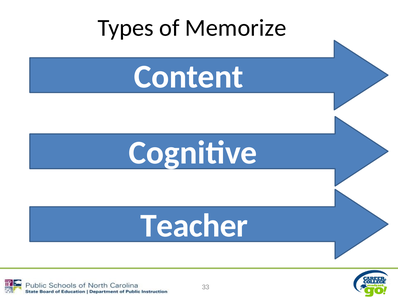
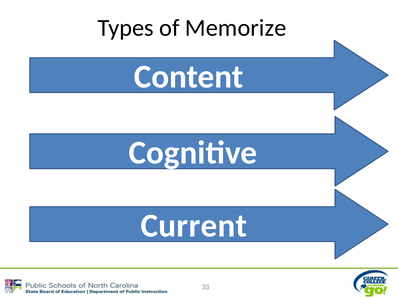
Teacher: Teacher -> Current
